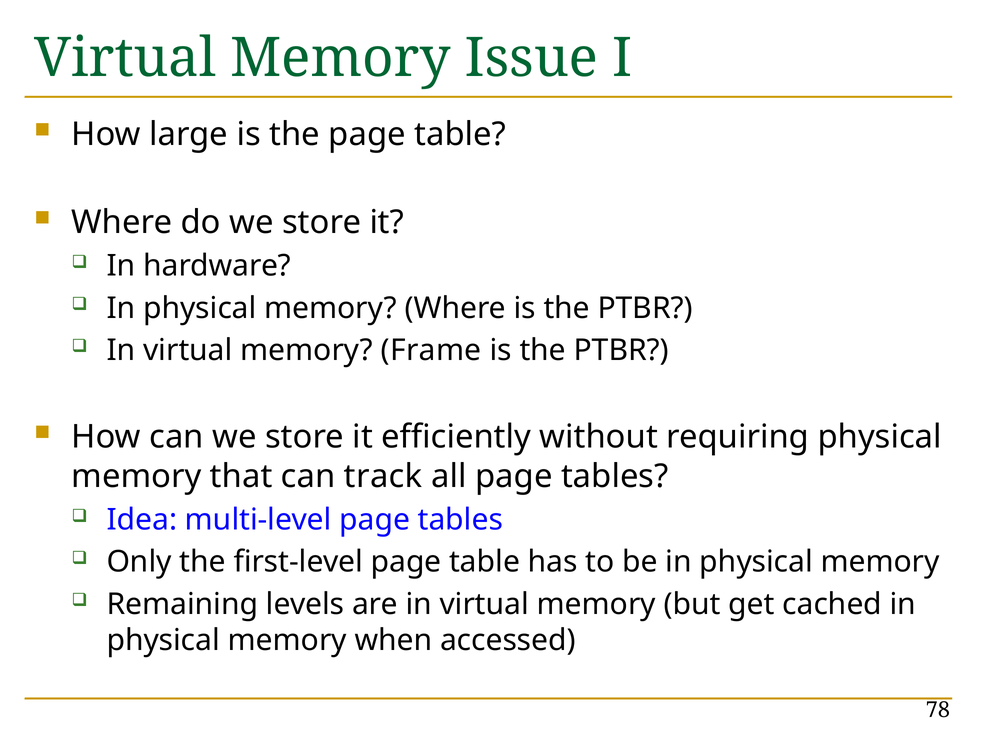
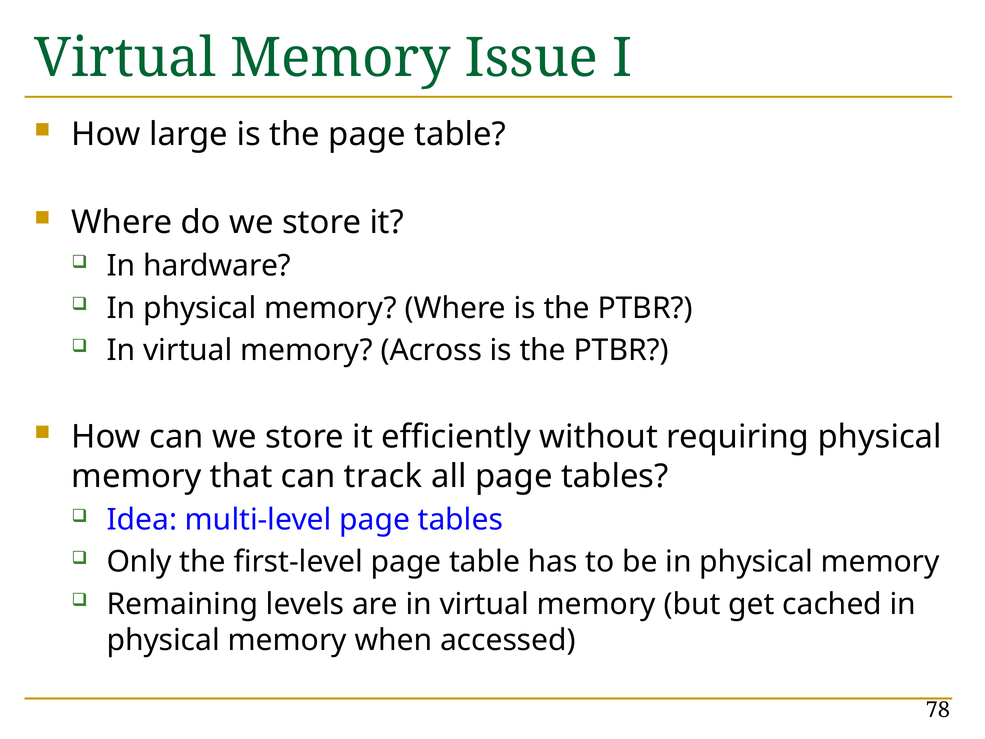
Frame: Frame -> Across
